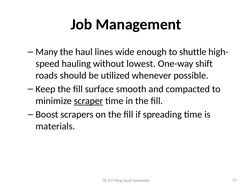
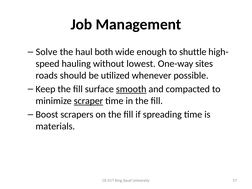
Many: Many -> Solve
lines: lines -> both
shift: shift -> sites
smooth underline: none -> present
